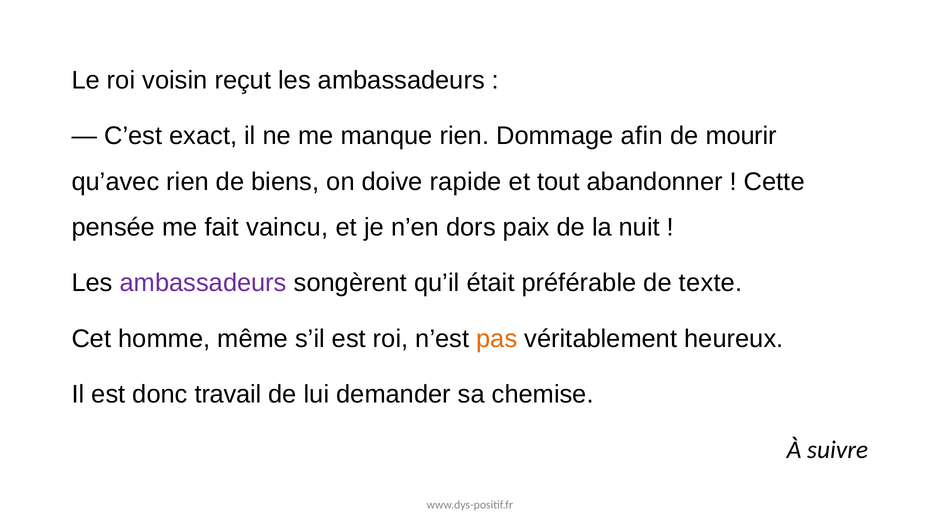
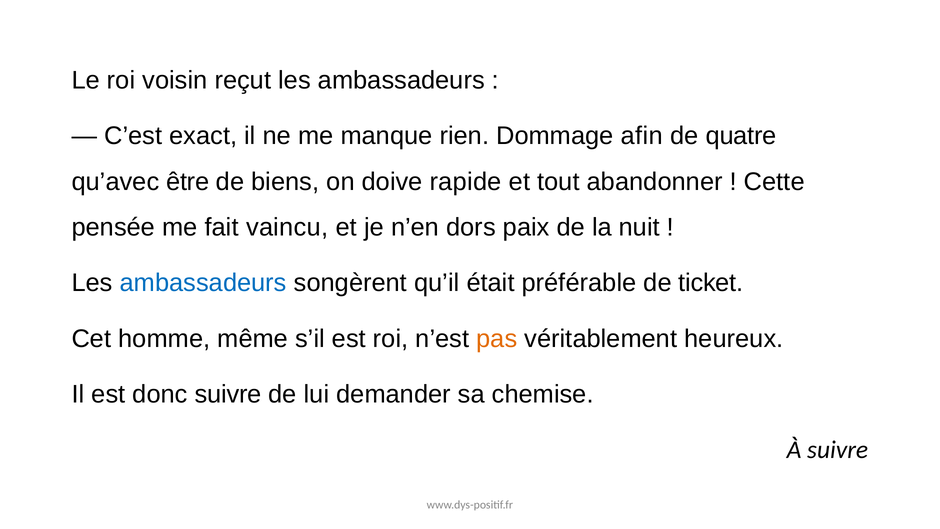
mourir: mourir -> quatre
qu’avec rien: rien -> être
ambassadeurs at (203, 283) colour: purple -> blue
texte: texte -> ticket
donc travail: travail -> suivre
